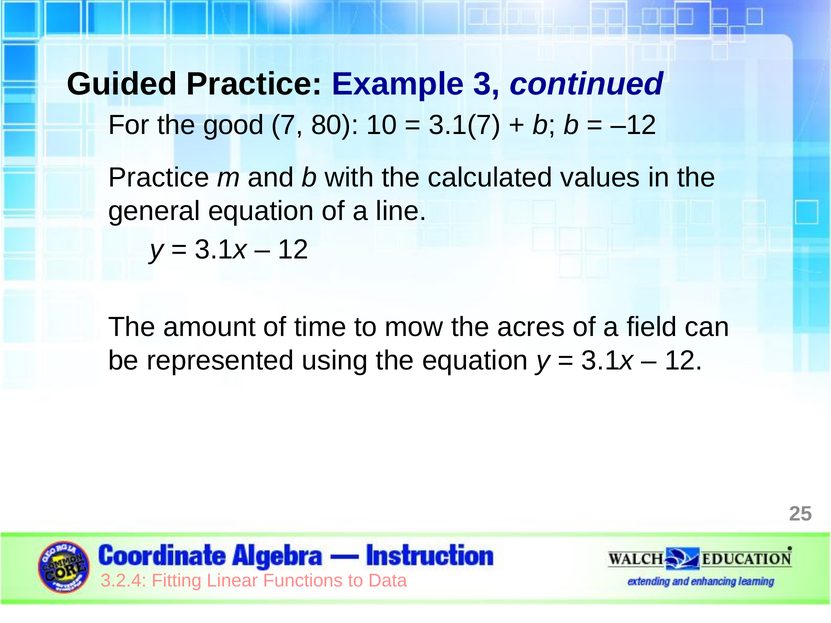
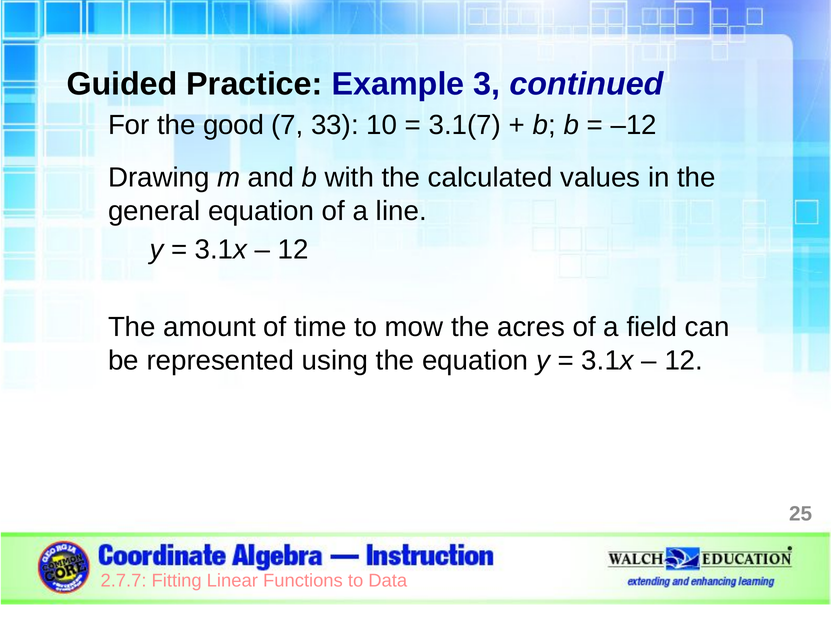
80: 80 -> 33
Practice at (159, 178): Practice -> Drawing
3.2.4: 3.2.4 -> 2.7.7
